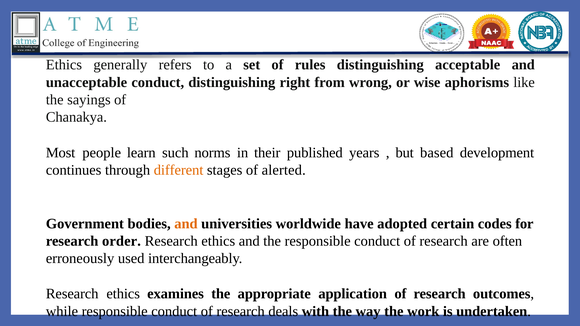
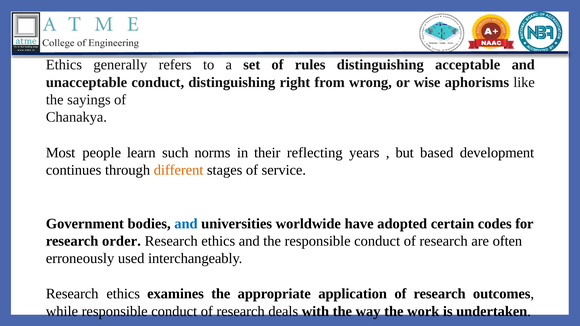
published: published -> reflecting
alerted: alerted -> service
and at (186, 224) colour: orange -> blue
